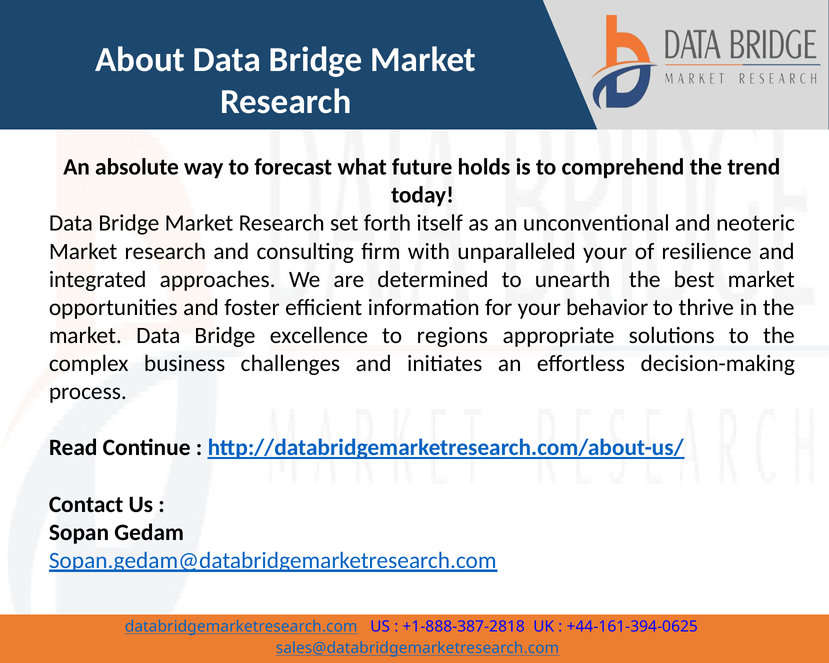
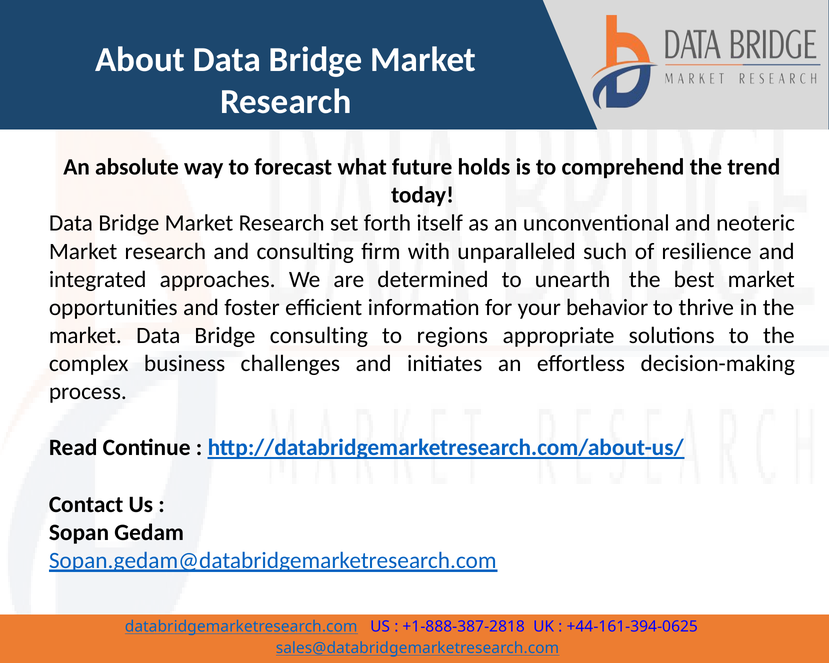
unparalleled your: your -> such
Bridge excellence: excellence -> consulting
